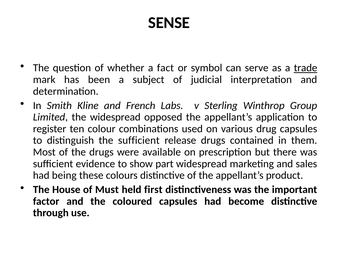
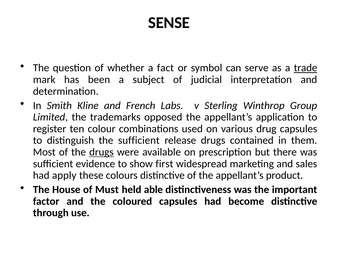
the widespread: widespread -> trademarks
drugs at (101, 152) underline: none -> present
part: part -> first
being: being -> apply
first: first -> able
